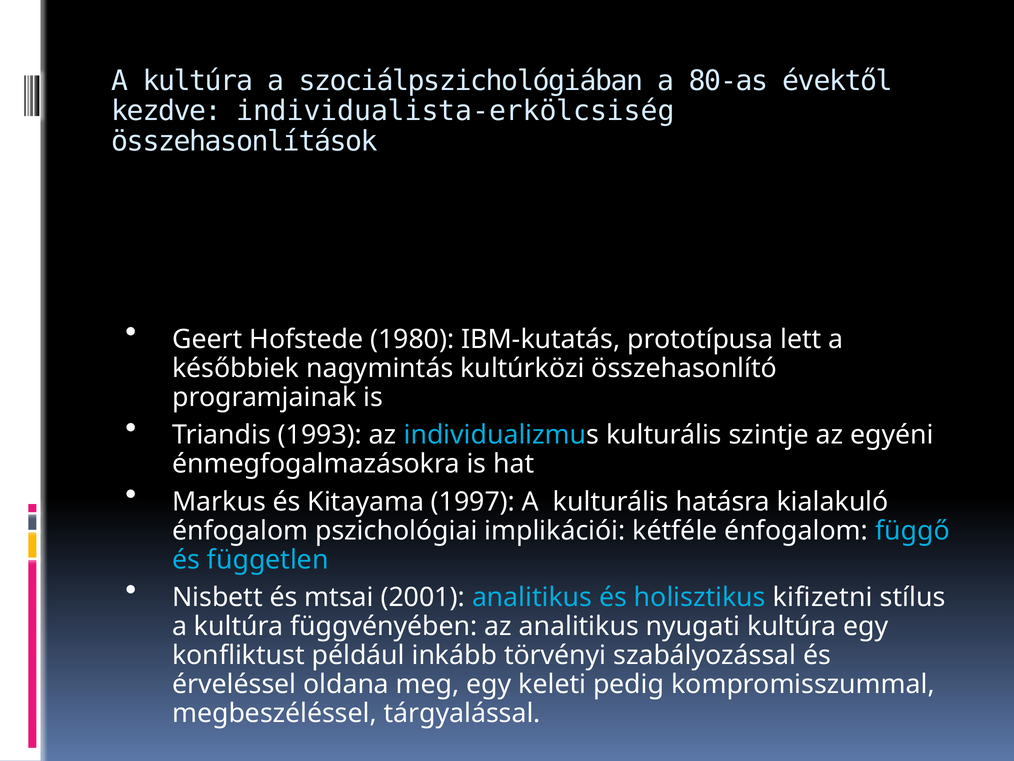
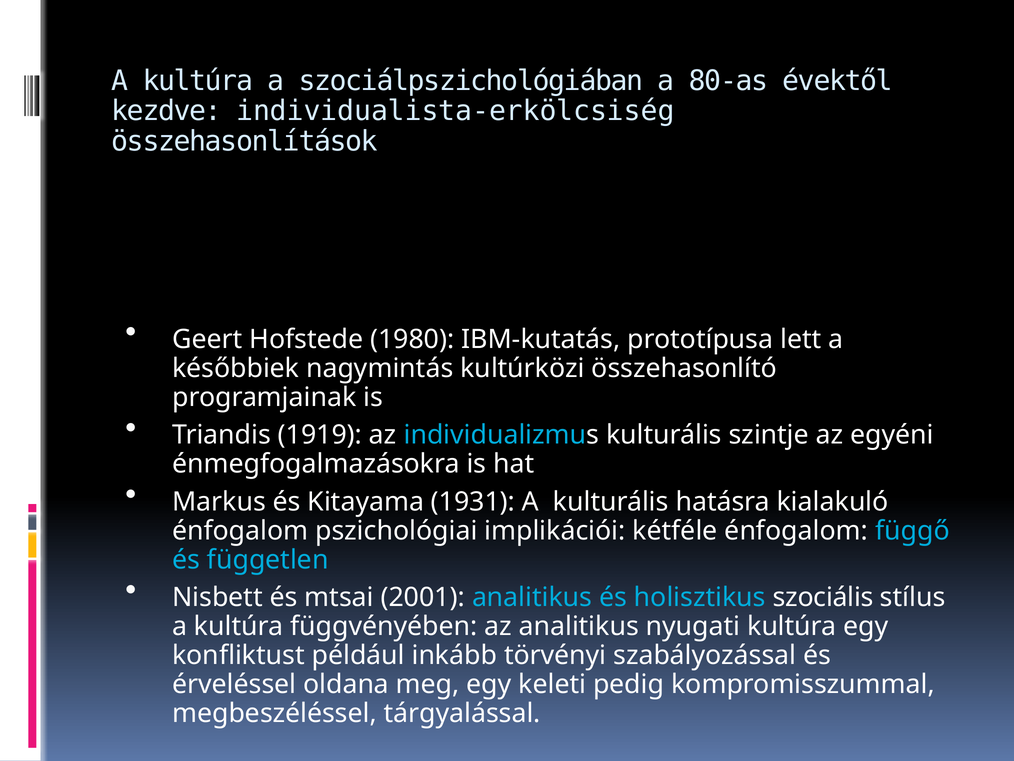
1993: 1993 -> 1919
1997: 1997 -> 1931
kifizetni: kifizetni -> szociális
